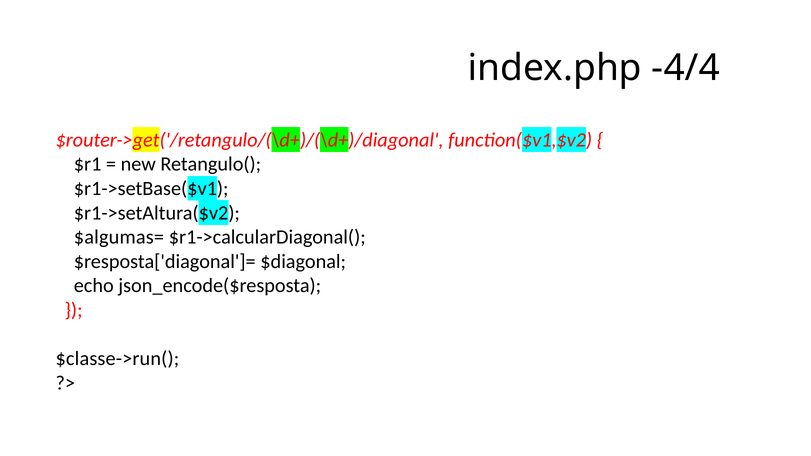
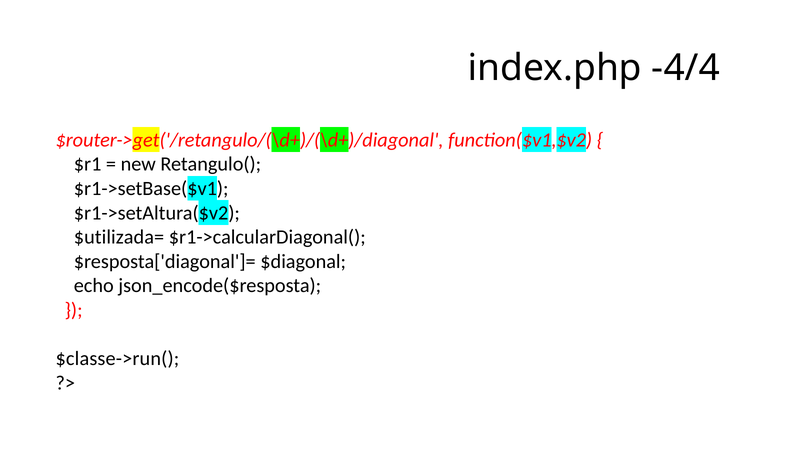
$algumas=: $algumas= -> $utilizada=
